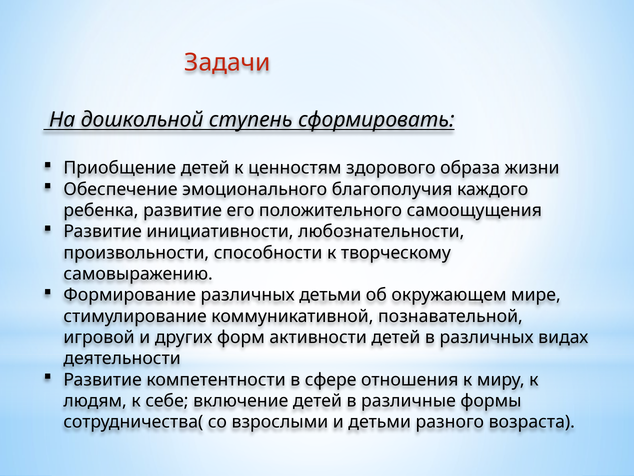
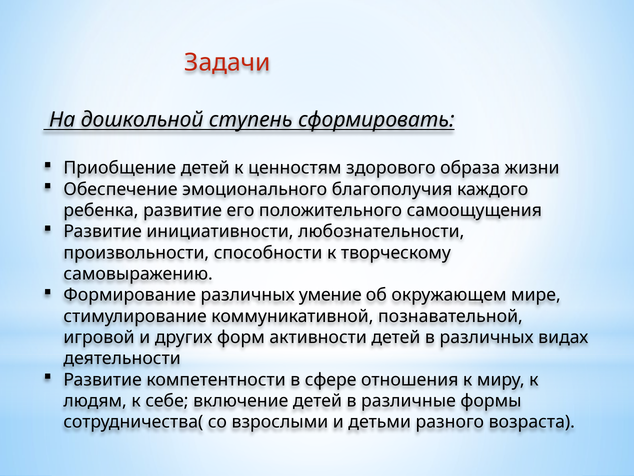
различных детьми: детьми -> умение
